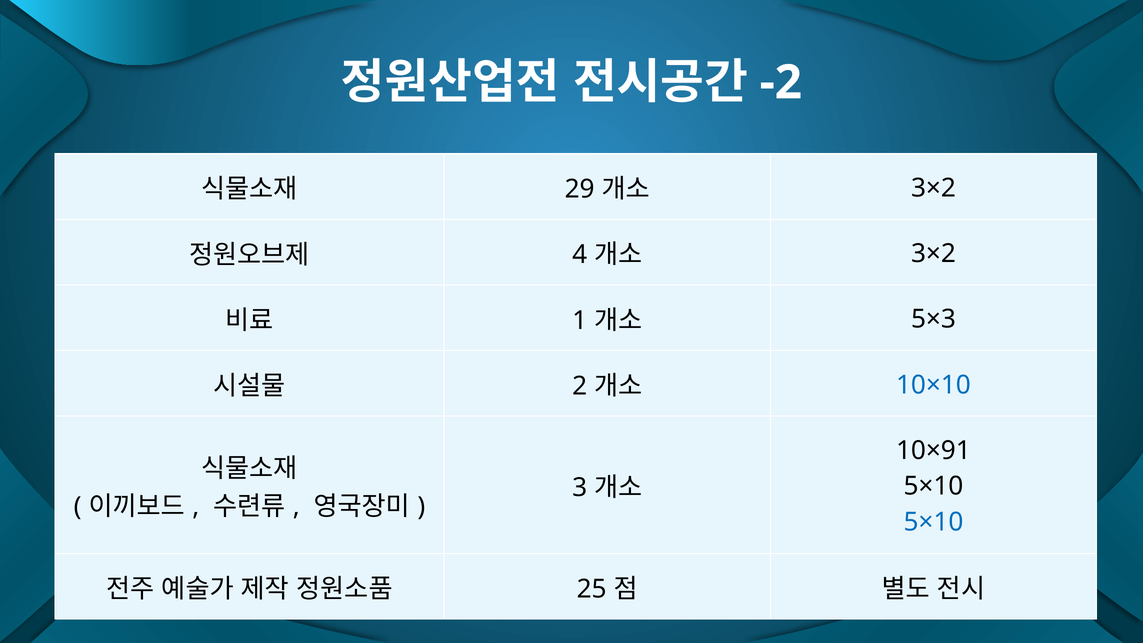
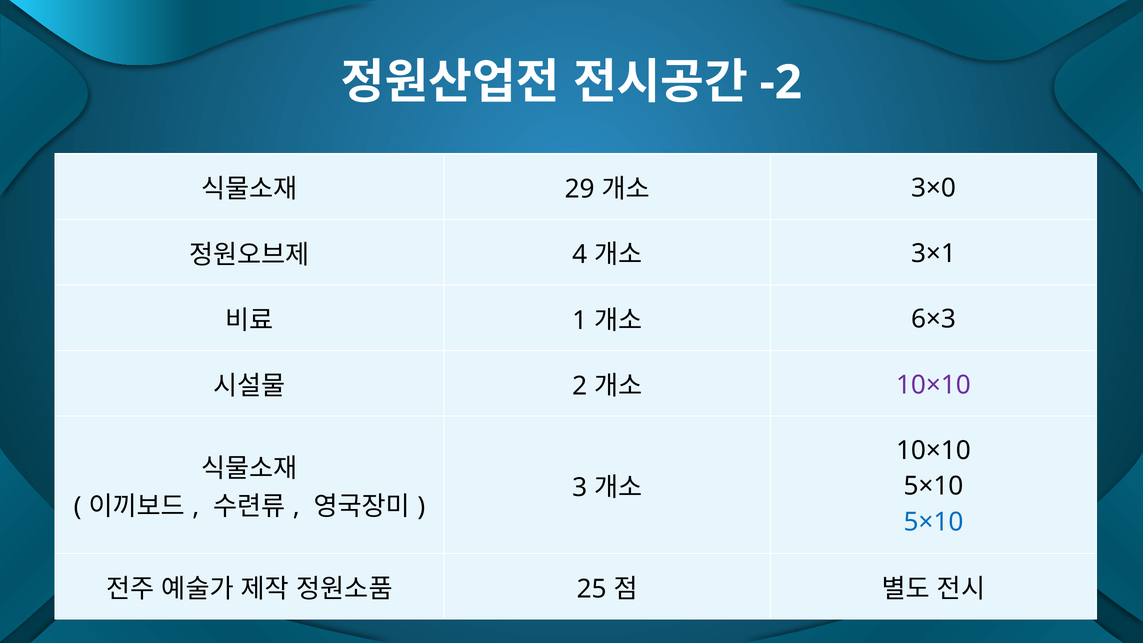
3×2 at (933, 188): 3×2 -> 3×0
3×2 at (933, 254): 3×2 -> 3×1
5×3: 5×3 -> 6×3
10×10 at (933, 385) colour: blue -> purple
10×91 at (933, 451): 10×91 -> 10×10
